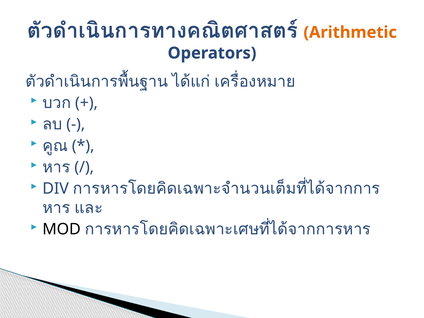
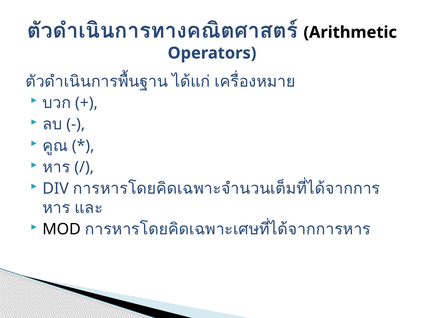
Arithmetic colour: orange -> black
